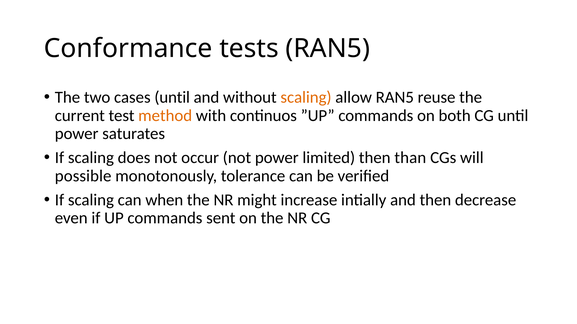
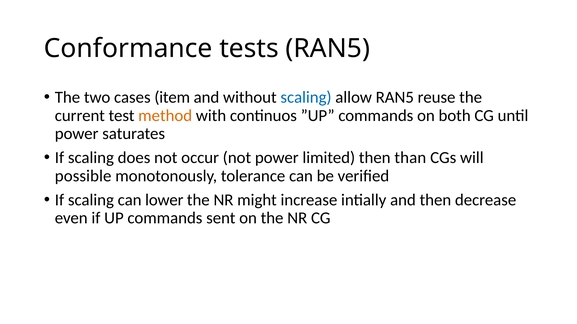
cases until: until -> item
scaling at (306, 98) colour: orange -> blue
when: when -> lower
